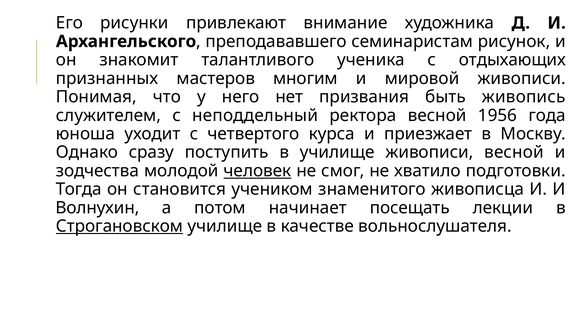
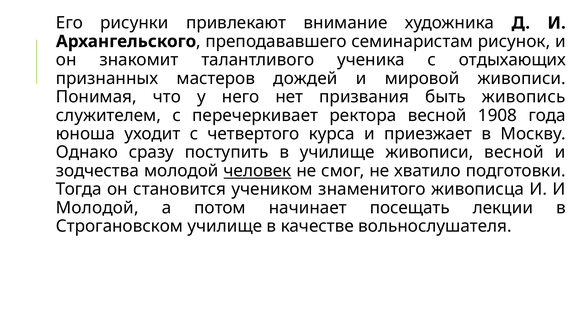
многим: многим -> дождей
неподдельный: неподдельный -> перечеркивает
1956: 1956 -> 1908
Волнухин at (97, 208): Волнухин -> Молодой
Строгановском underline: present -> none
